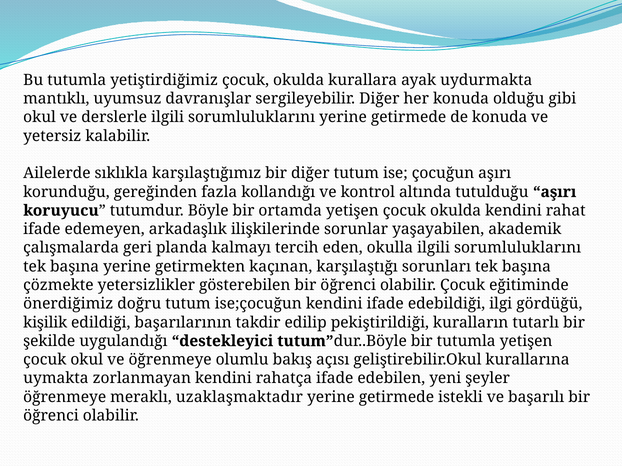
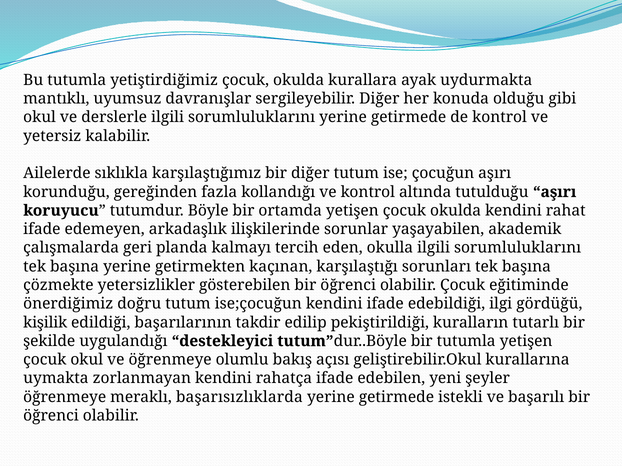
de konuda: konuda -> kontrol
uzaklaşmaktadır: uzaklaşmaktadır -> başarısızlıklarda
